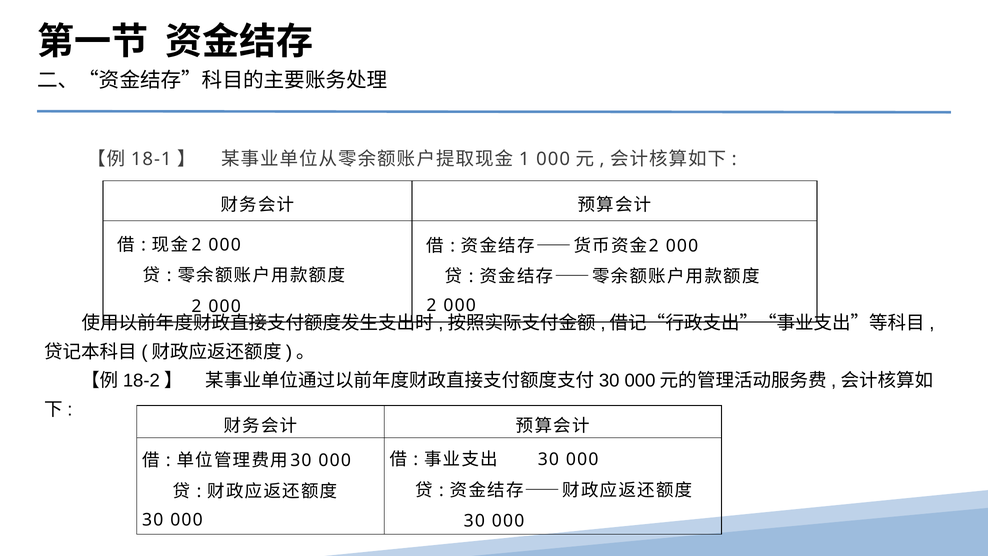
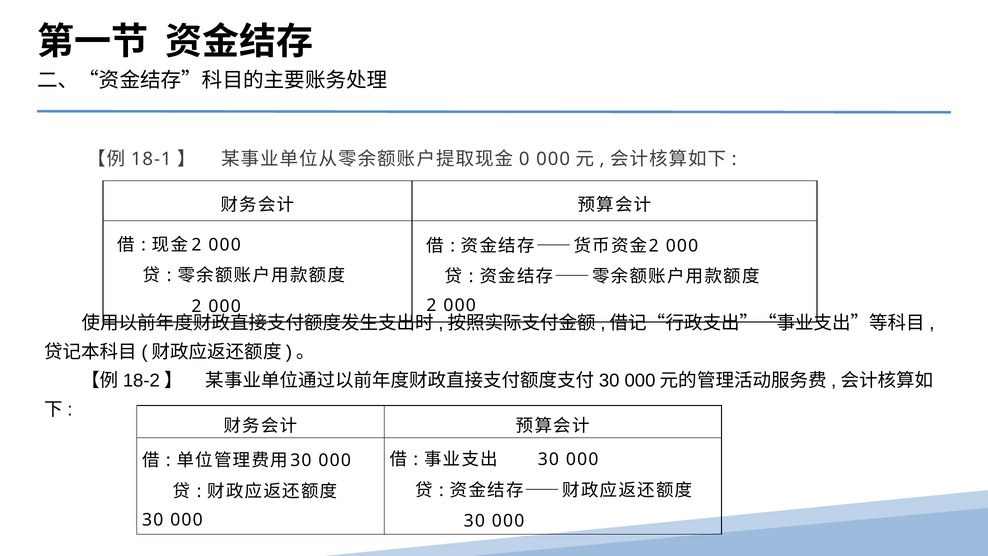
1: 1 -> 0
